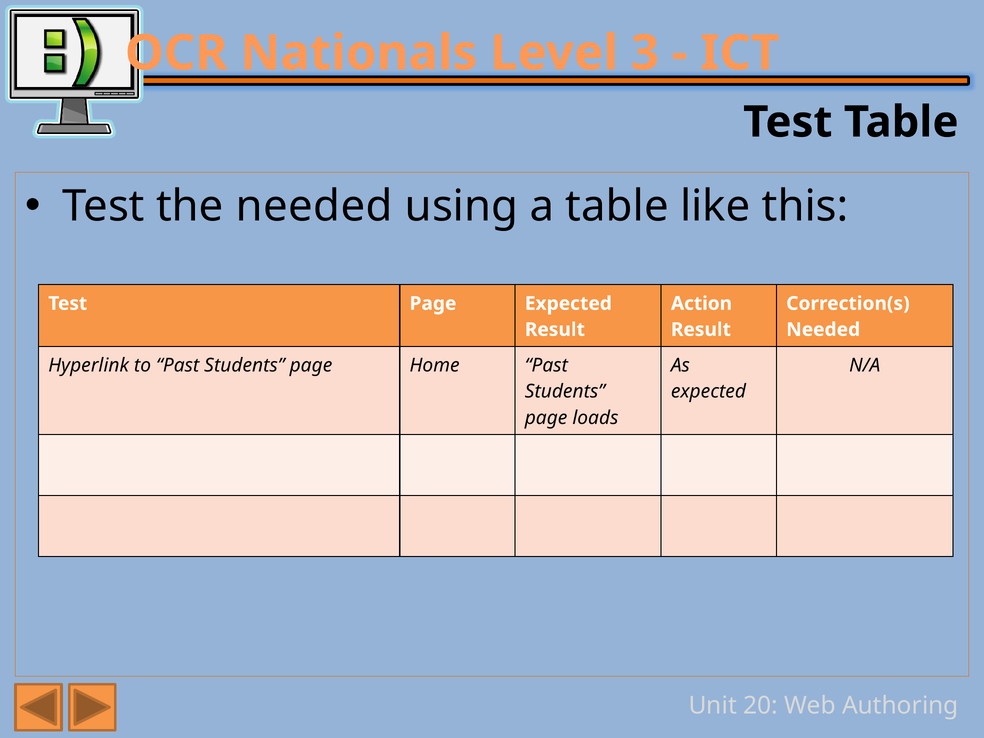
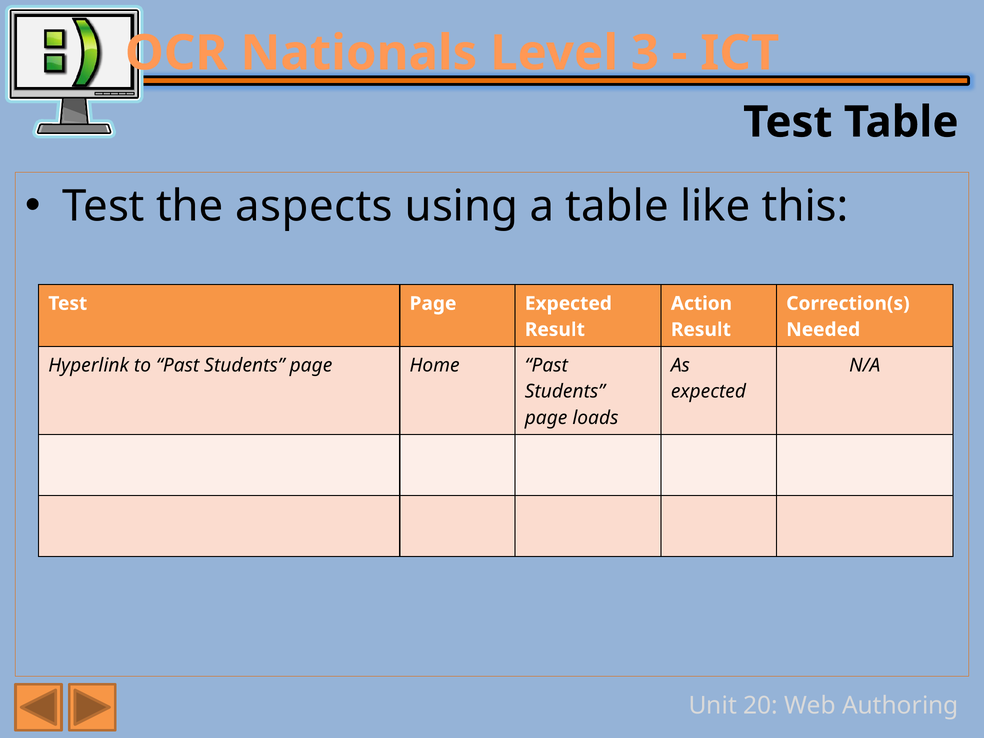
the needed: needed -> aspects
